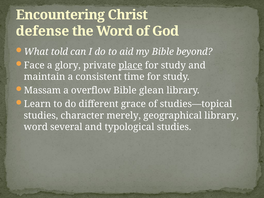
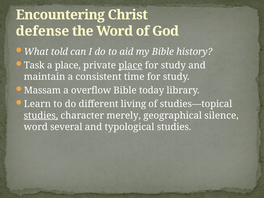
beyond: beyond -> history
Face: Face -> Task
a glory: glory -> place
glean: glean -> today
grace: grace -> living
studies at (41, 115) underline: none -> present
geographical library: library -> silence
